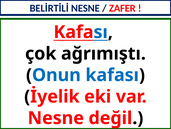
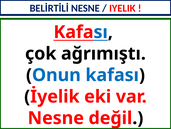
ZAFER: ZAFER -> IYELIK
